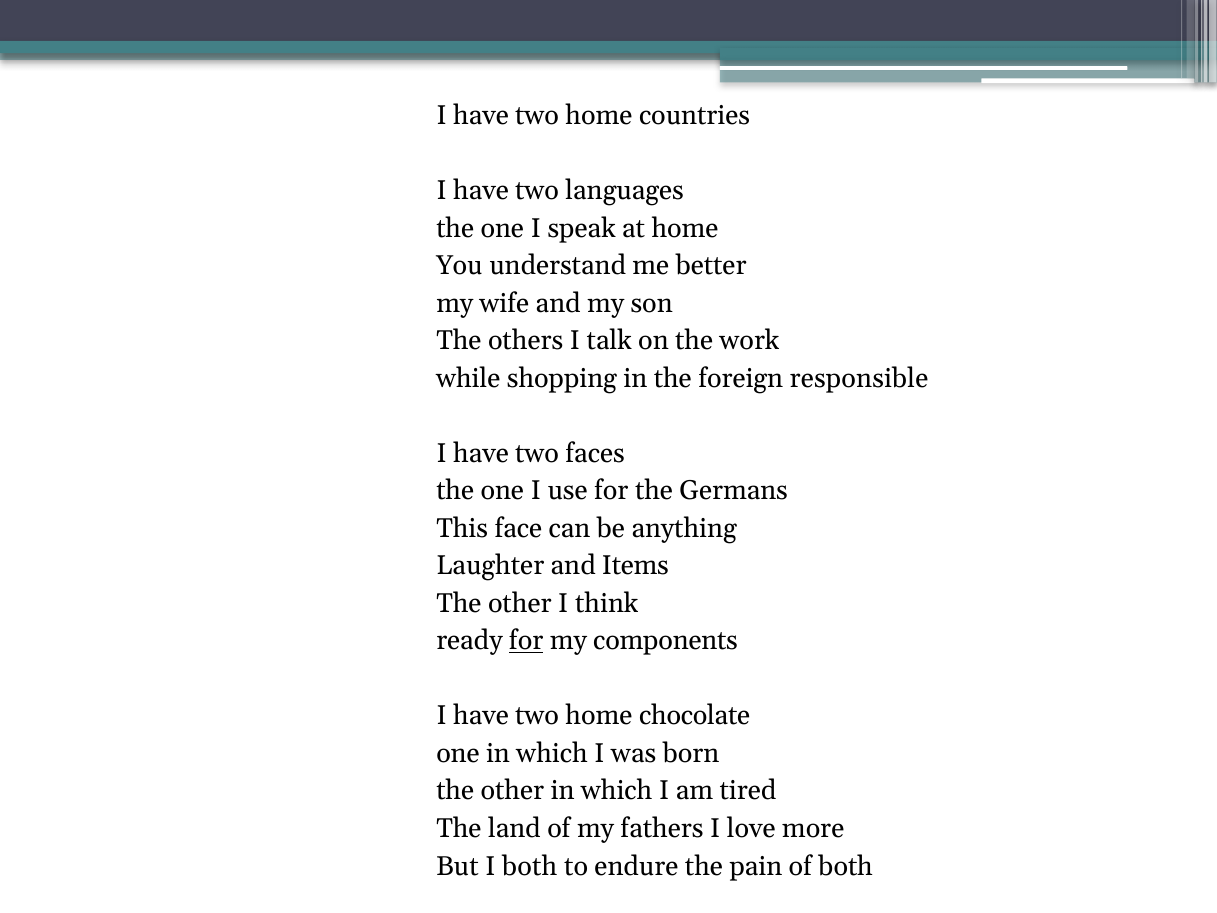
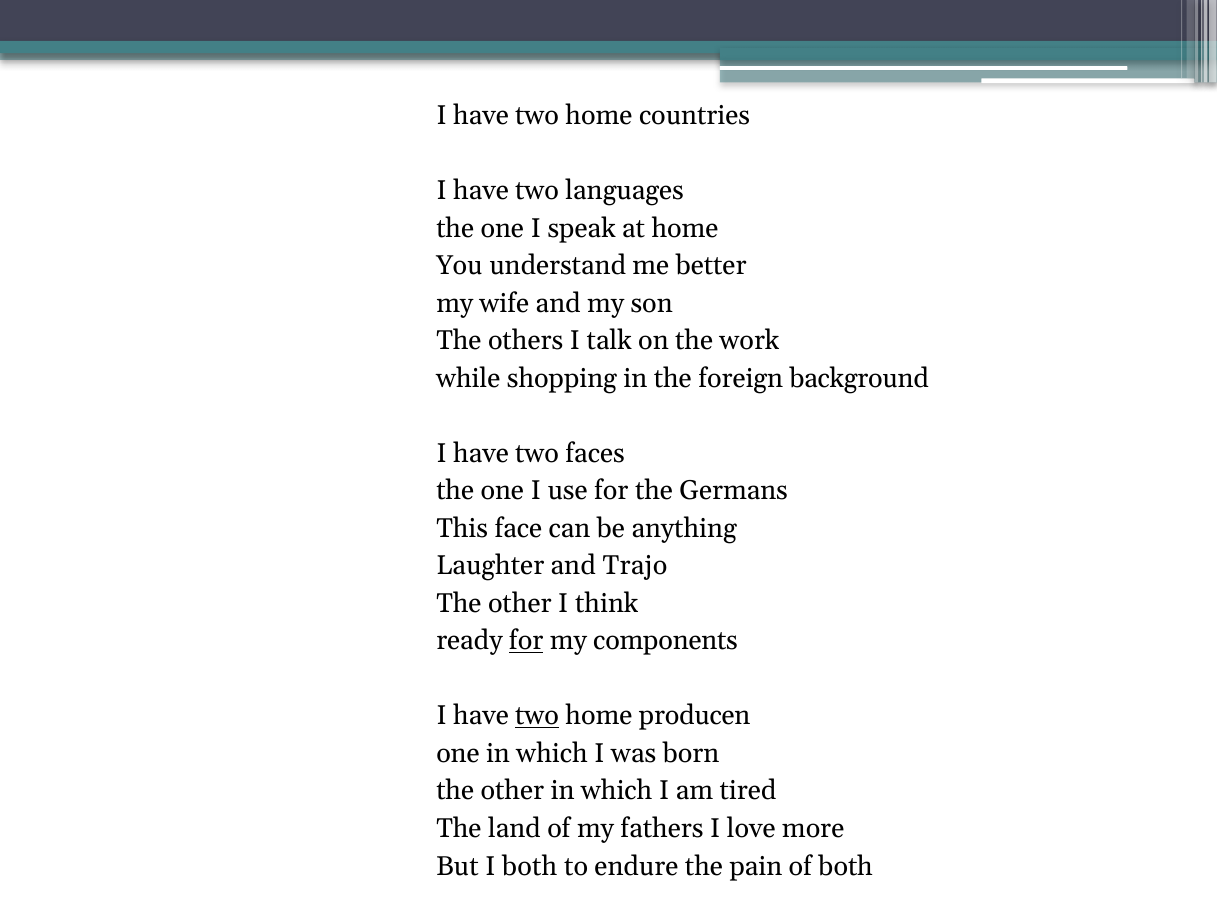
responsible: responsible -> background
Items: Items -> Trajo
two at (537, 716) underline: none -> present
chocolate: chocolate -> producen
